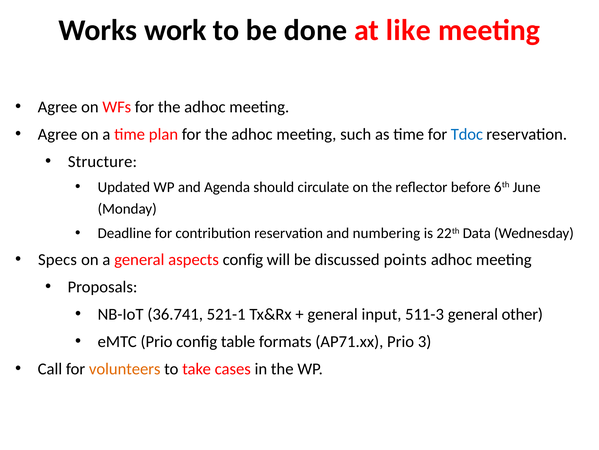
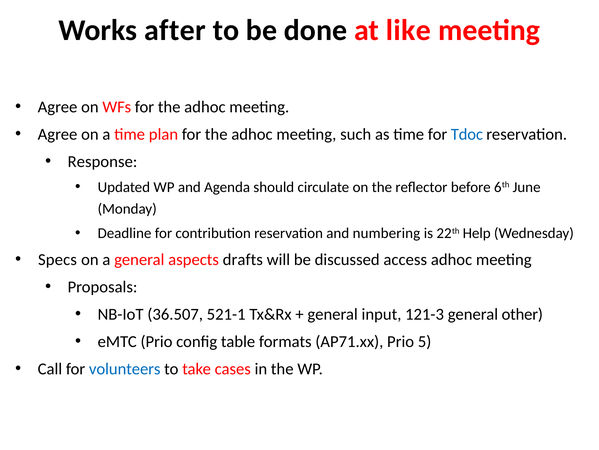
work: work -> after
Structure: Structure -> Response
Data: Data -> Help
aspects config: config -> drafts
points: points -> access
36.741: 36.741 -> 36.507
511-3: 511-3 -> 121-3
3: 3 -> 5
volunteers colour: orange -> blue
